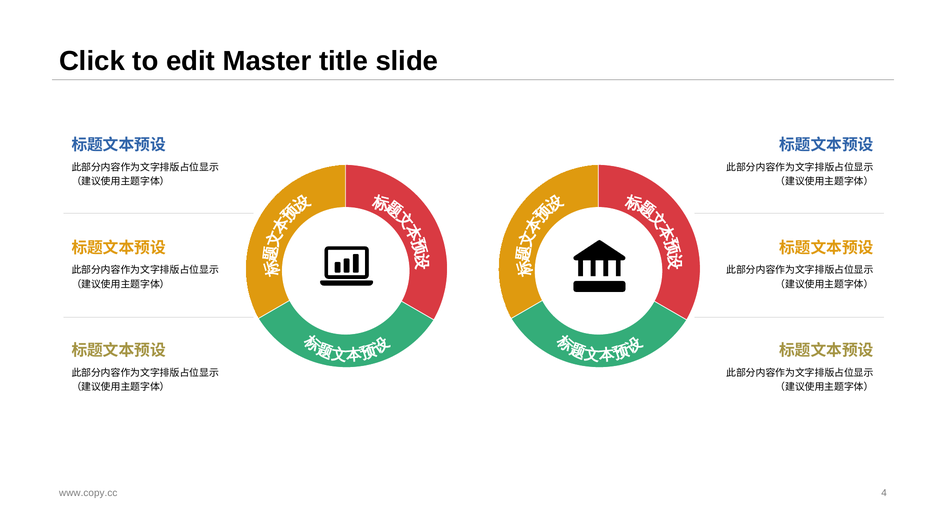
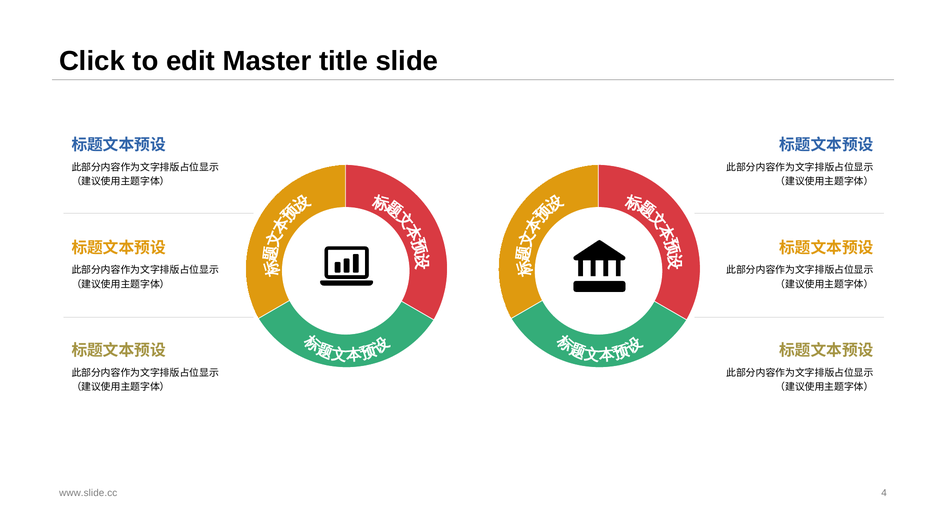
www.copy.cc: www.copy.cc -> www.slide.cc
